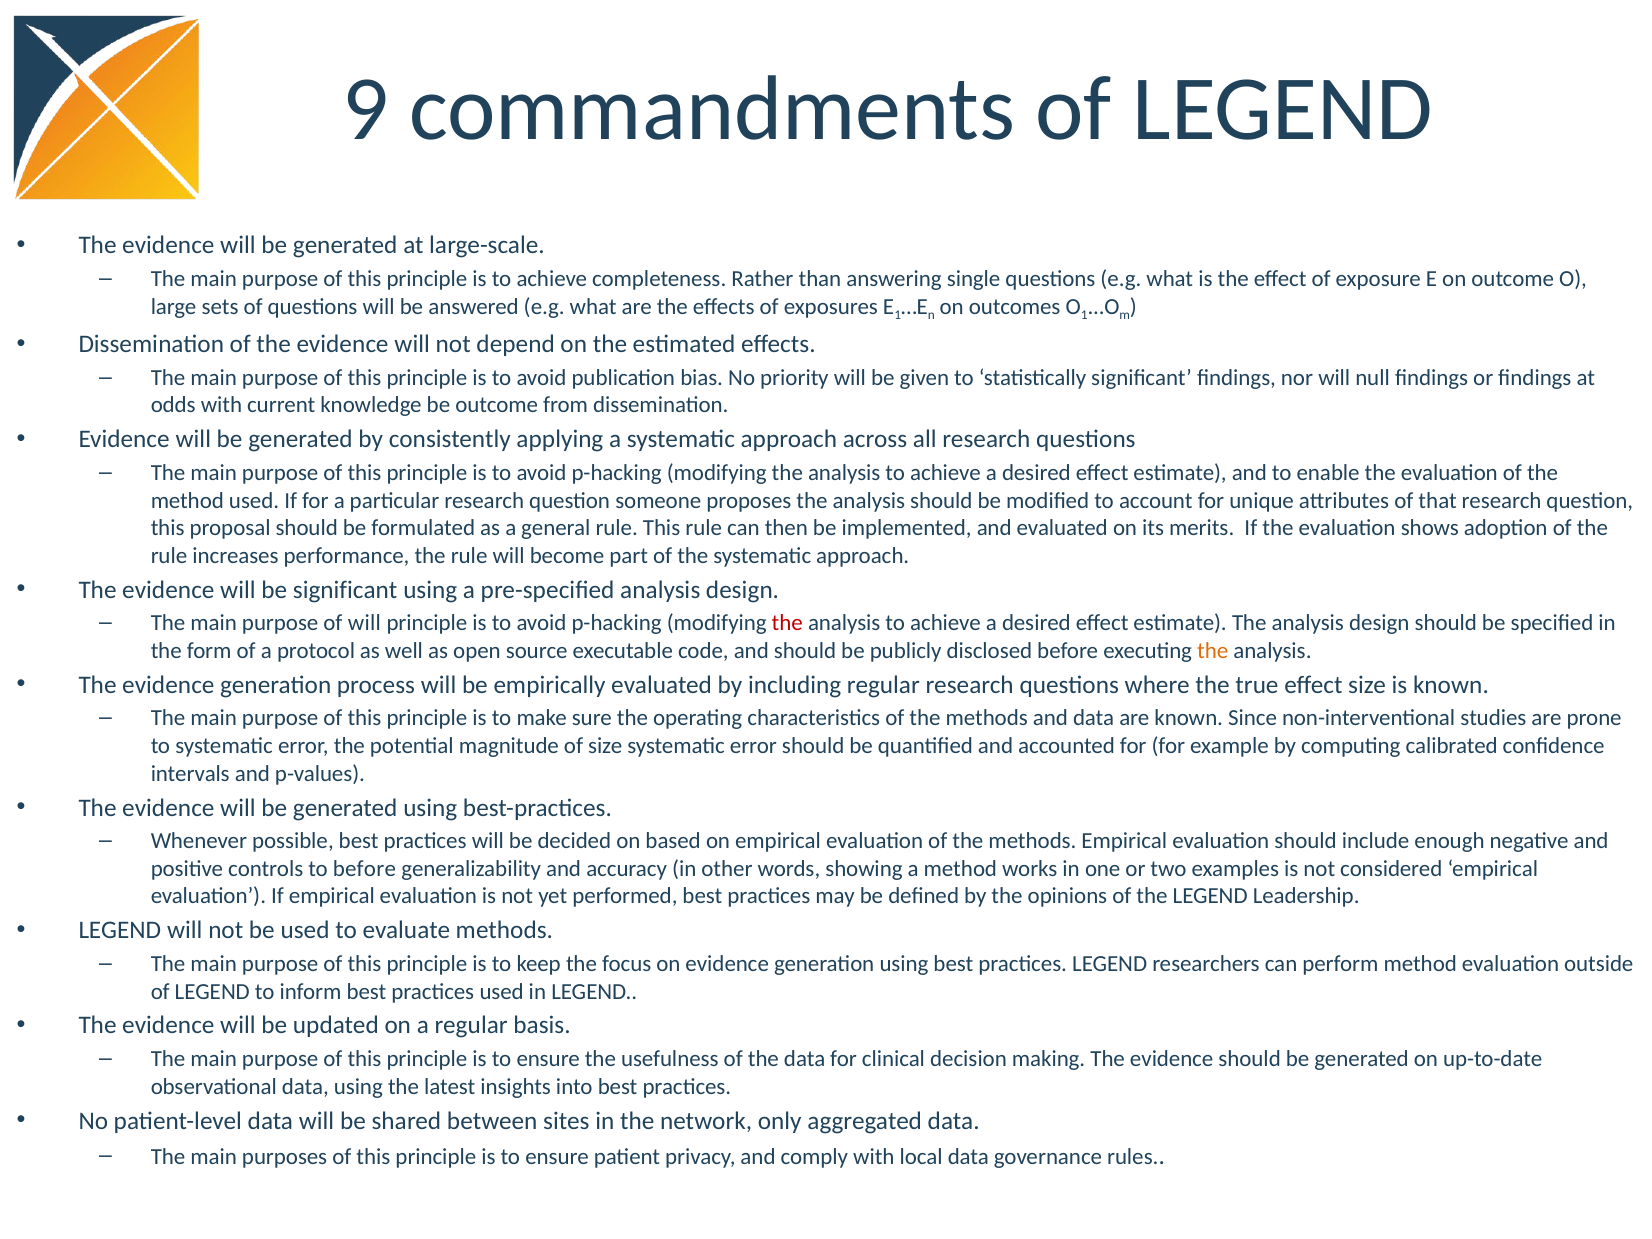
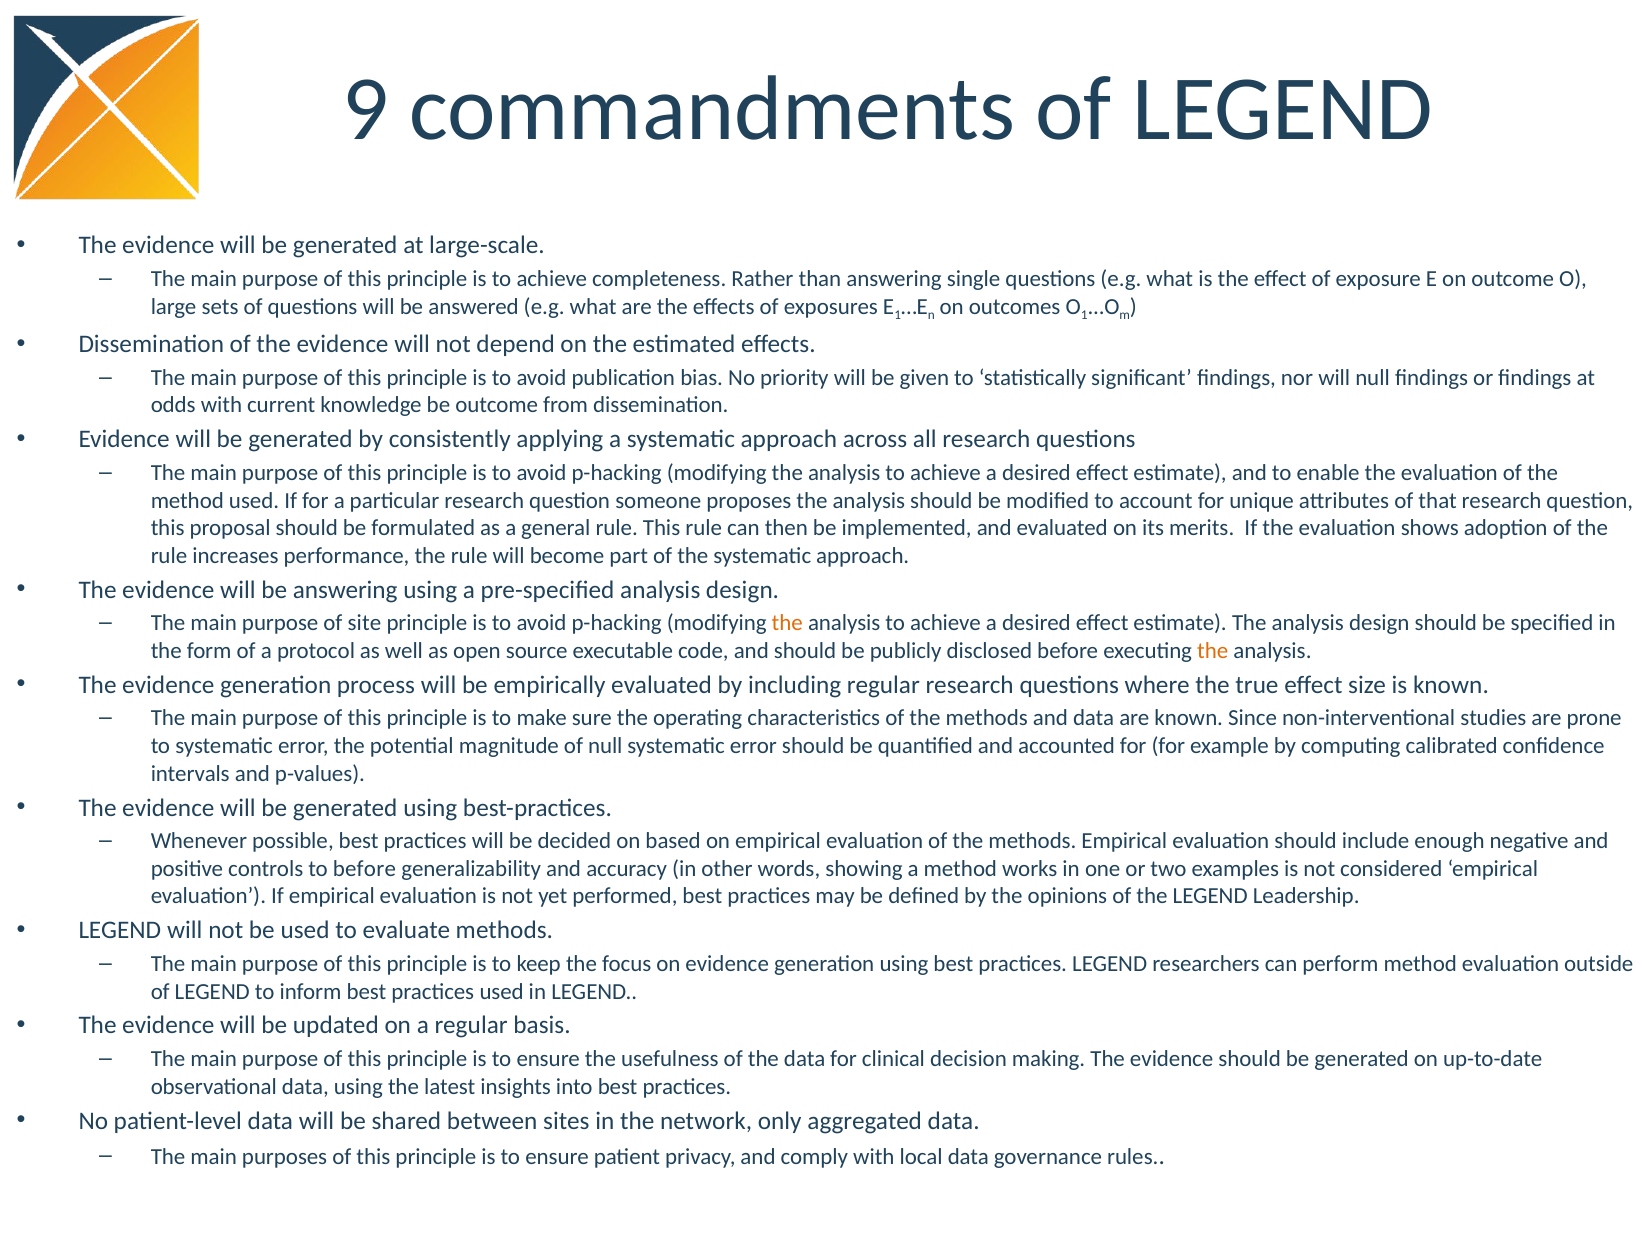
be significant: significant -> answering
of will: will -> site
the at (787, 623) colour: red -> orange
of size: size -> null
